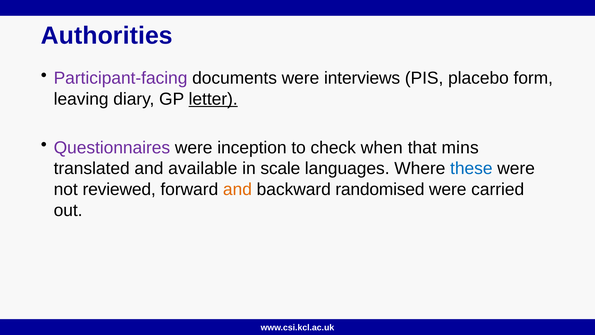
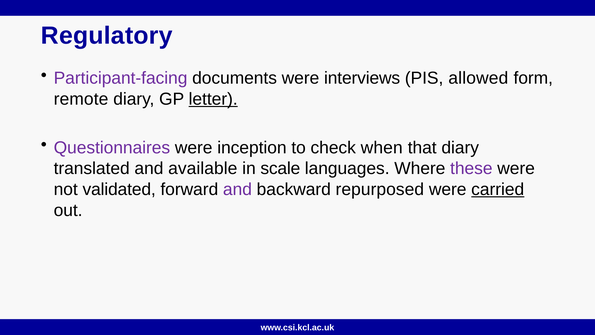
Authorities: Authorities -> Regulatory
placebo: placebo -> allowed
leaving: leaving -> remote
that mins: mins -> diary
these colour: blue -> purple
reviewed: reviewed -> validated
and at (237, 189) colour: orange -> purple
randomised: randomised -> repurposed
carried underline: none -> present
